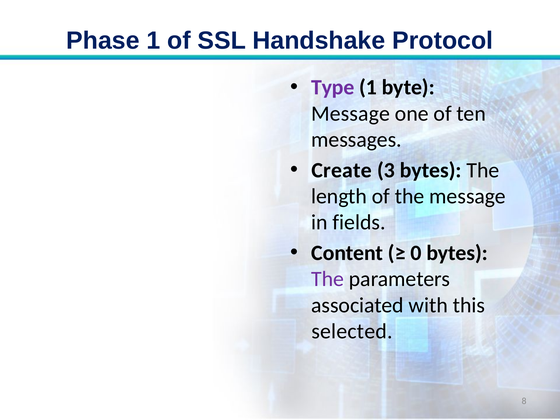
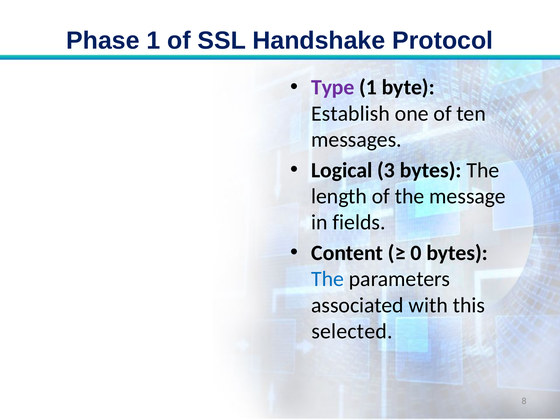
Message at (351, 113): Message -> Establish
Create: Create -> Logical
The at (328, 279) colour: purple -> blue
